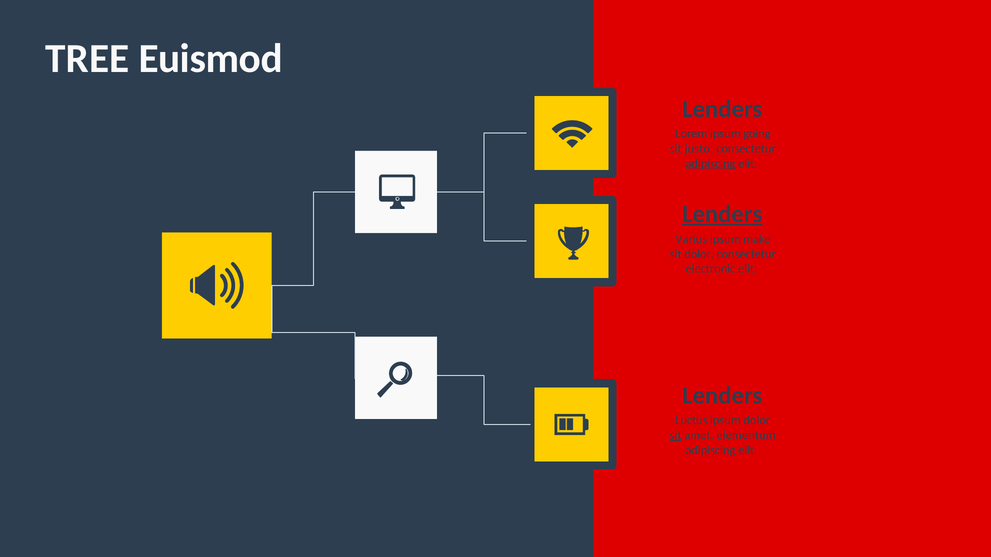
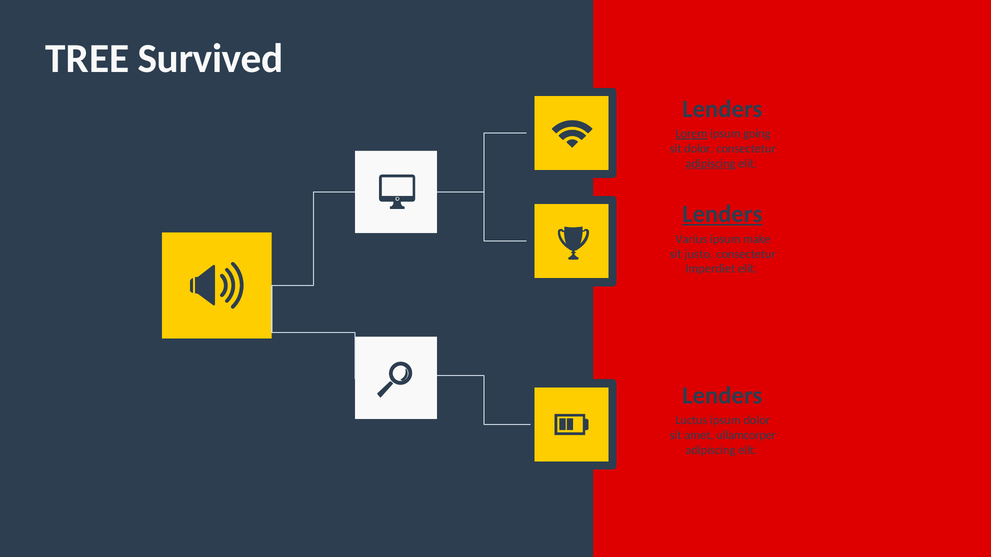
Euismod: Euismod -> Survived
Lorem underline: none -> present
sit justo: justo -> dolor
sit dolor: dolor -> justo
electronic: electronic -> imperdiet
sit at (676, 436) underline: present -> none
elementum: elementum -> ullamcorper
